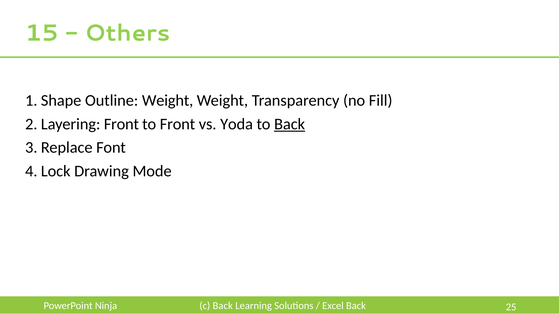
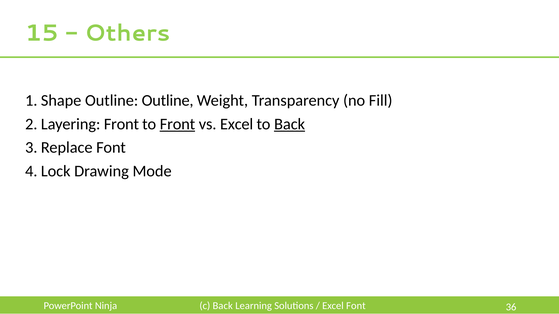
Outline Weight: Weight -> Outline
Front at (177, 124) underline: none -> present
vs Yoda: Yoda -> Excel
Excel Back: Back -> Font
25: 25 -> 36
